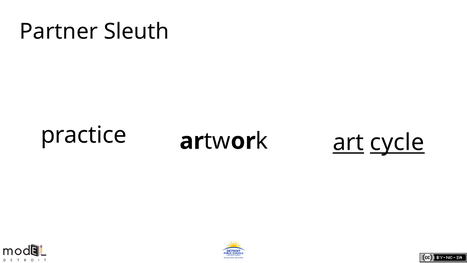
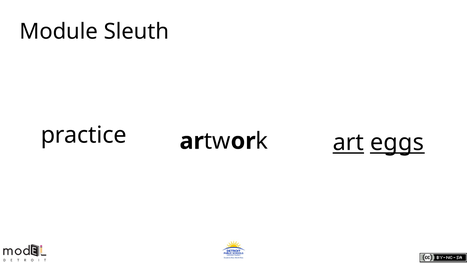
Partner: Partner -> Module
cycle: cycle -> eggs
